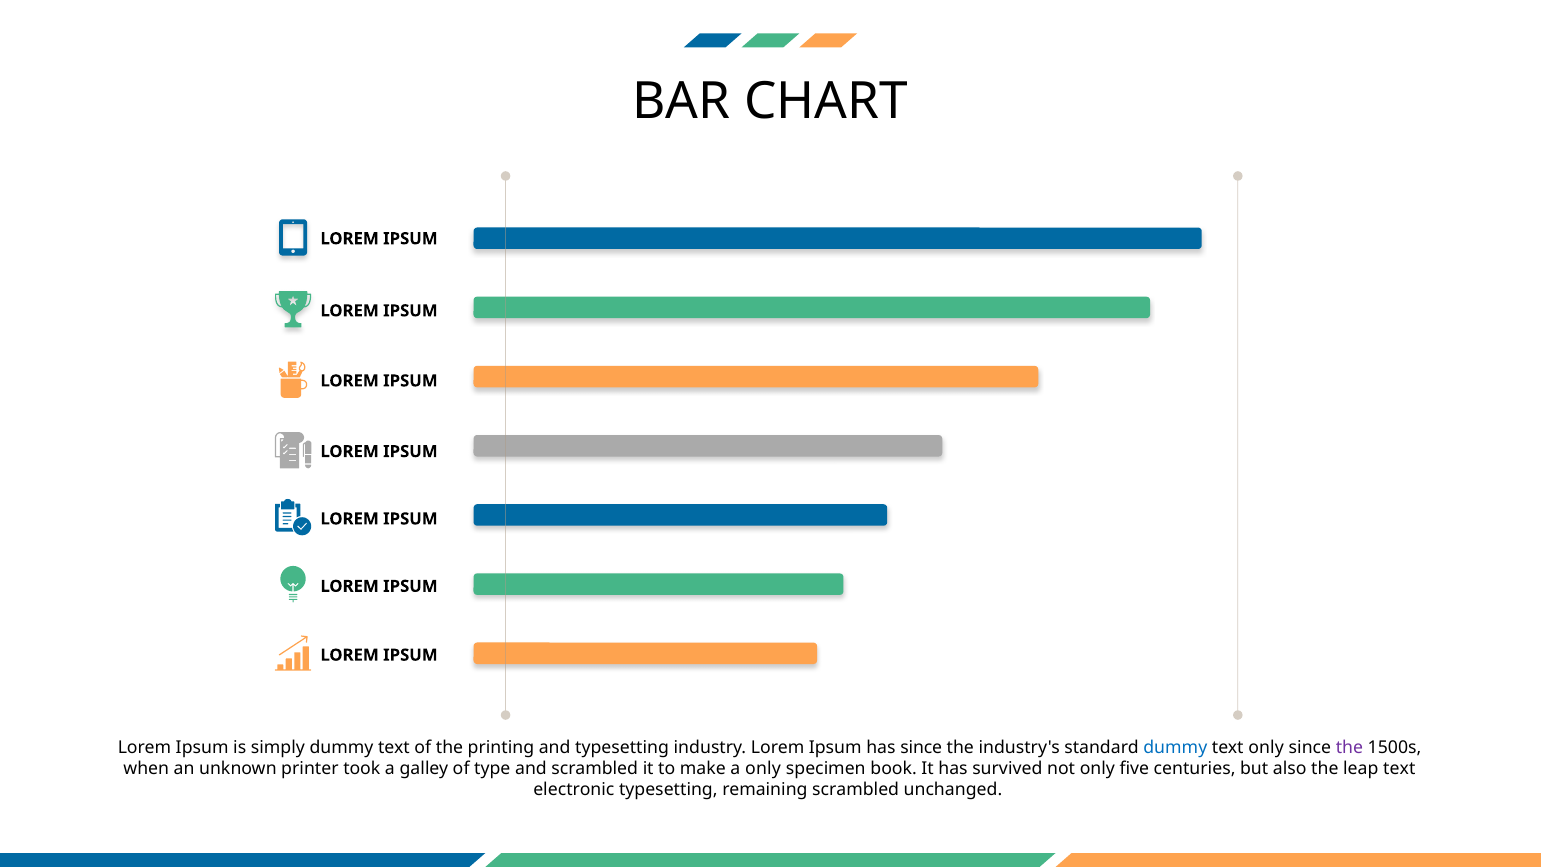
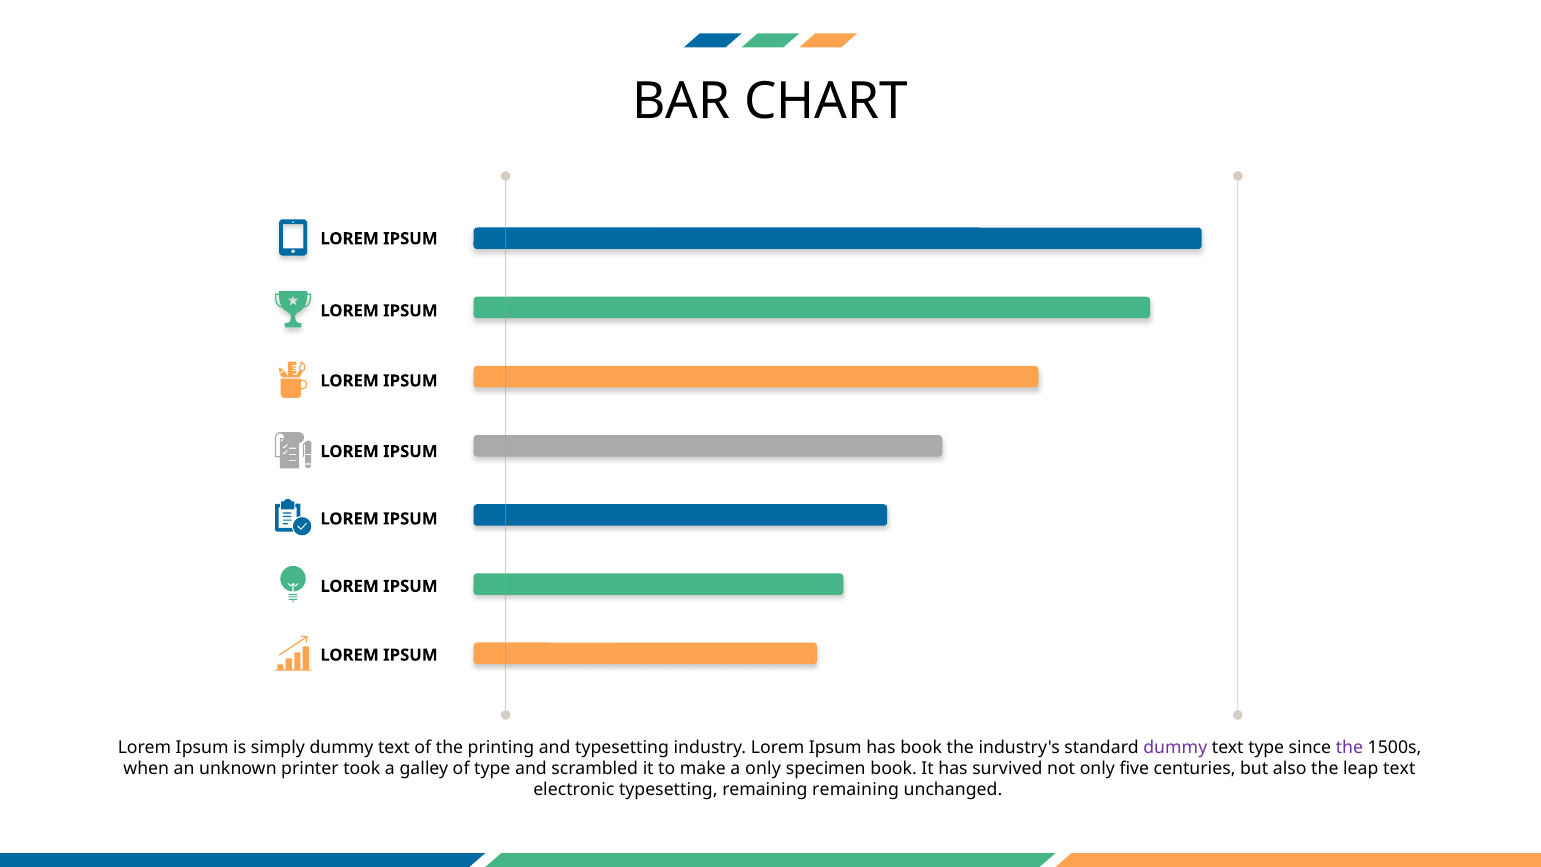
has since: since -> book
dummy at (1175, 747) colour: blue -> purple
text only: only -> type
remaining scrambled: scrambled -> remaining
